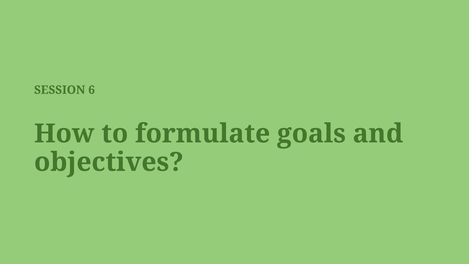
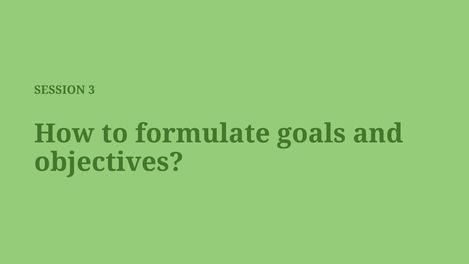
6: 6 -> 3
